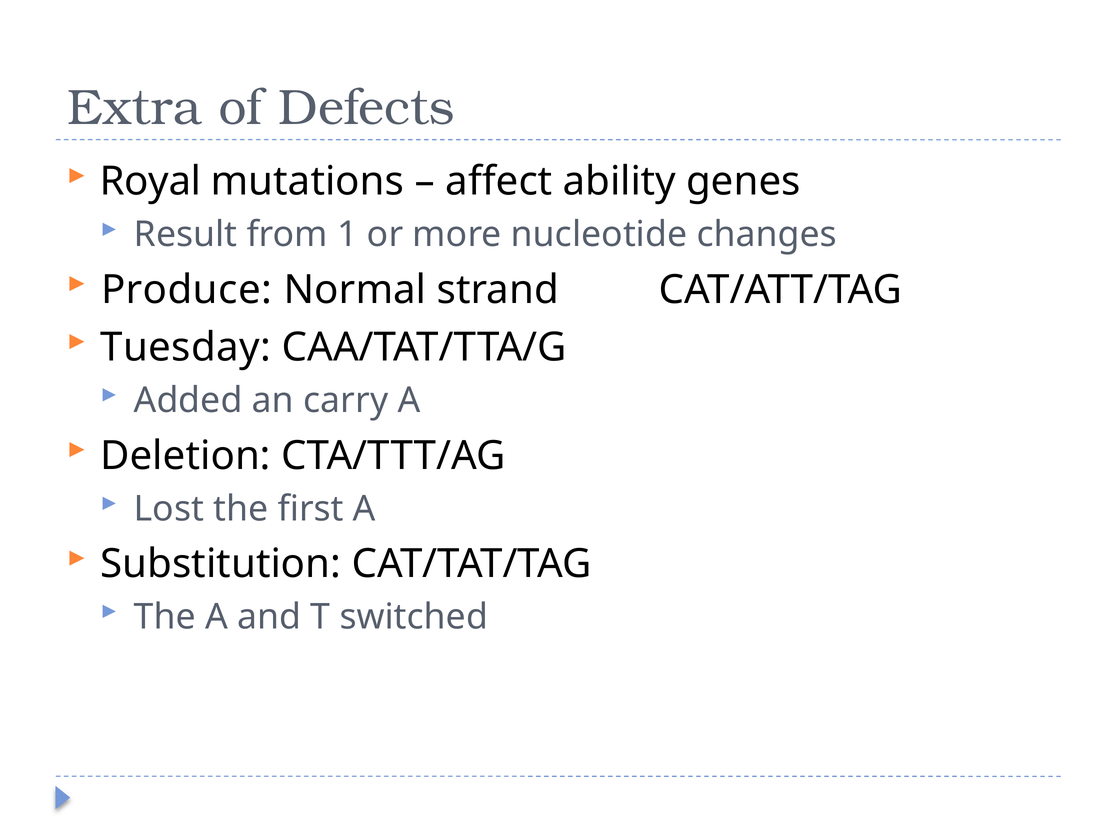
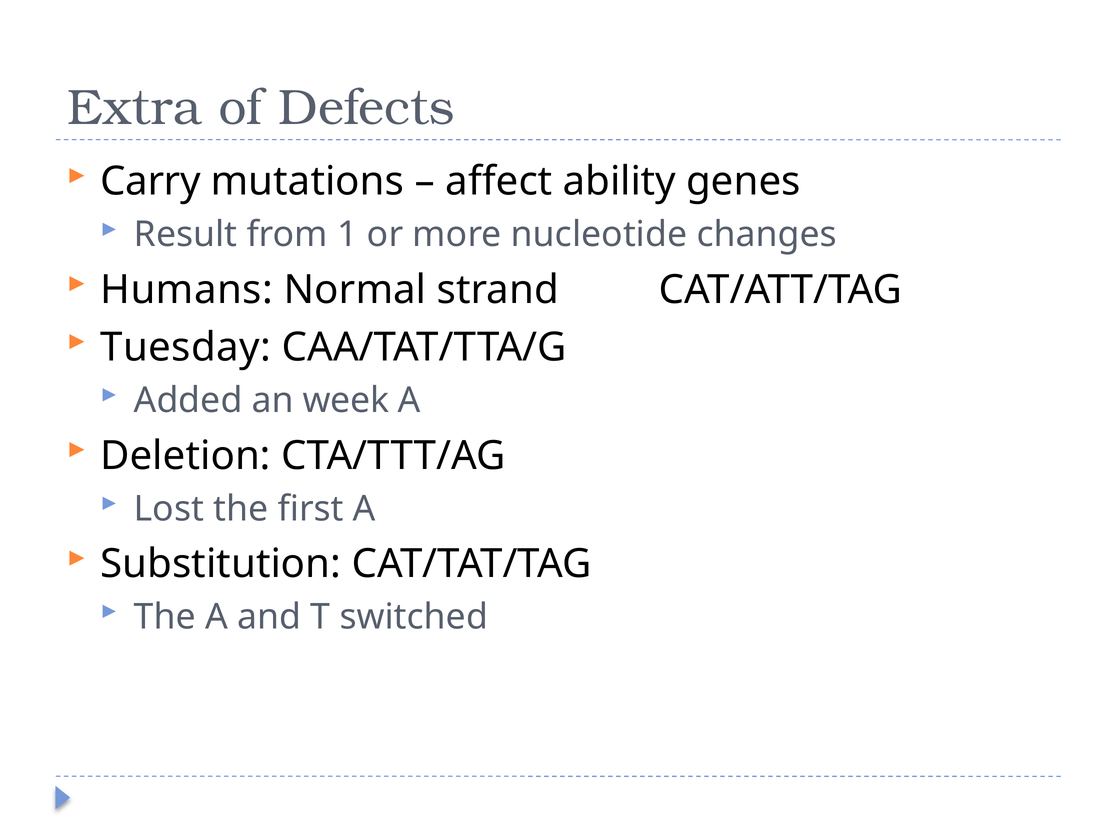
Royal: Royal -> Carry
Produce: Produce -> Humans
carry: carry -> week
